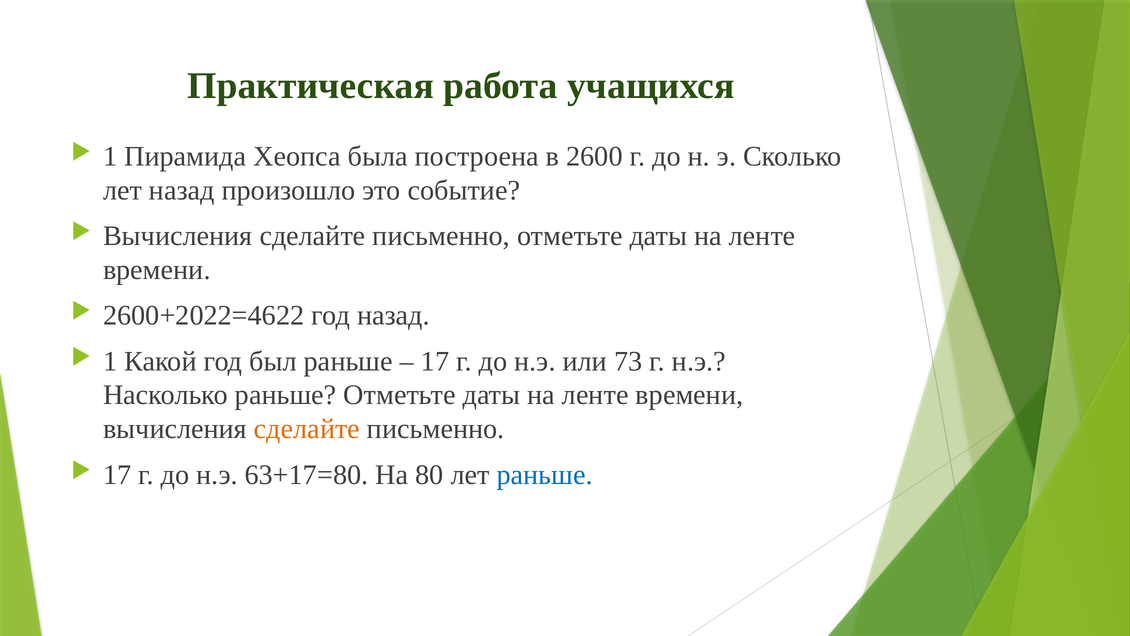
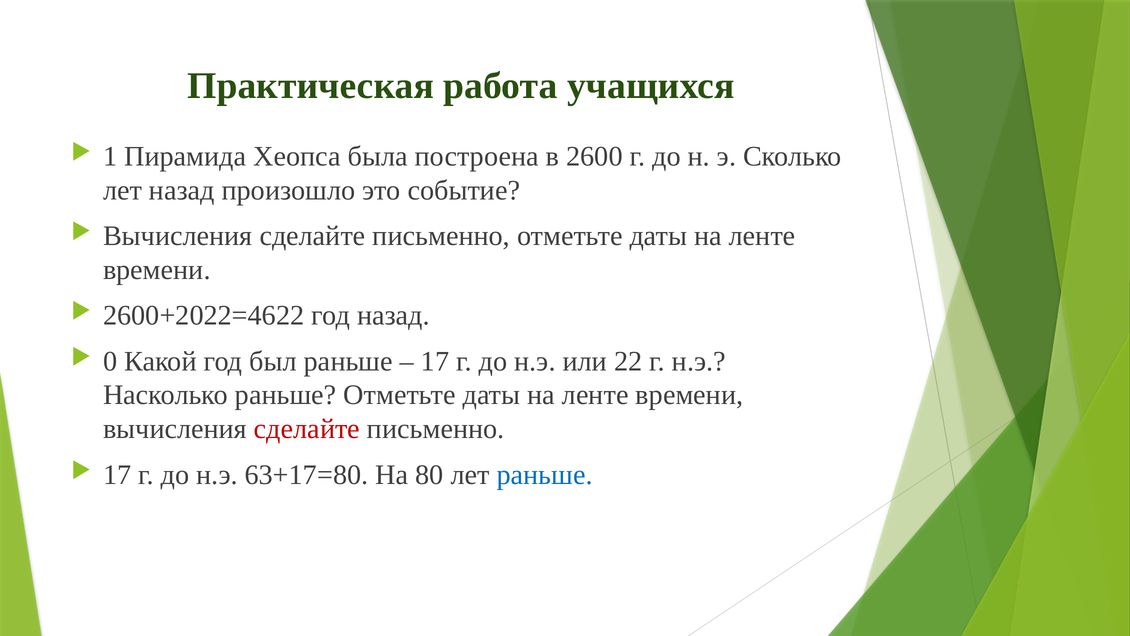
1 at (110, 361): 1 -> 0
73: 73 -> 22
сделайте at (307, 429) colour: orange -> red
